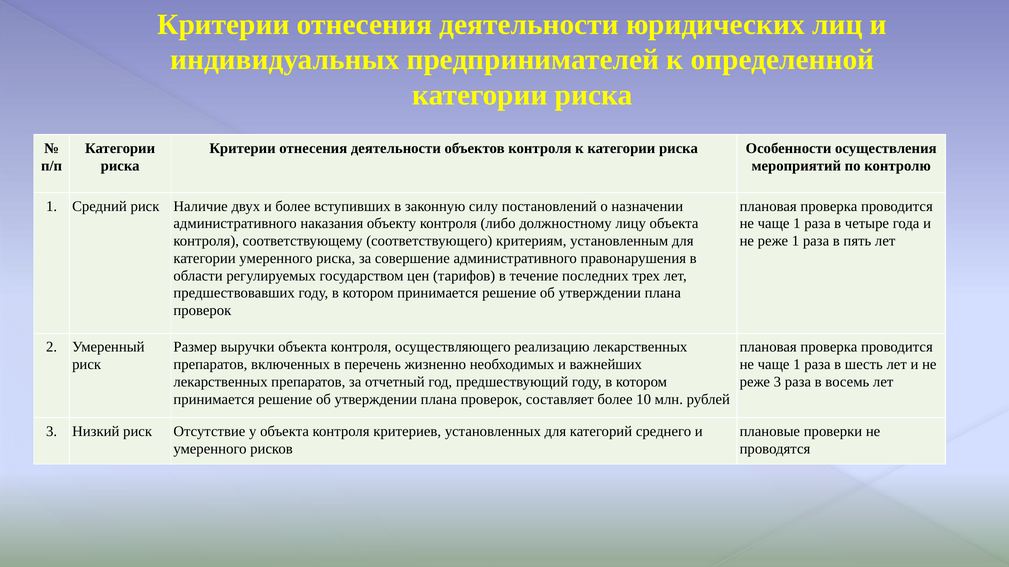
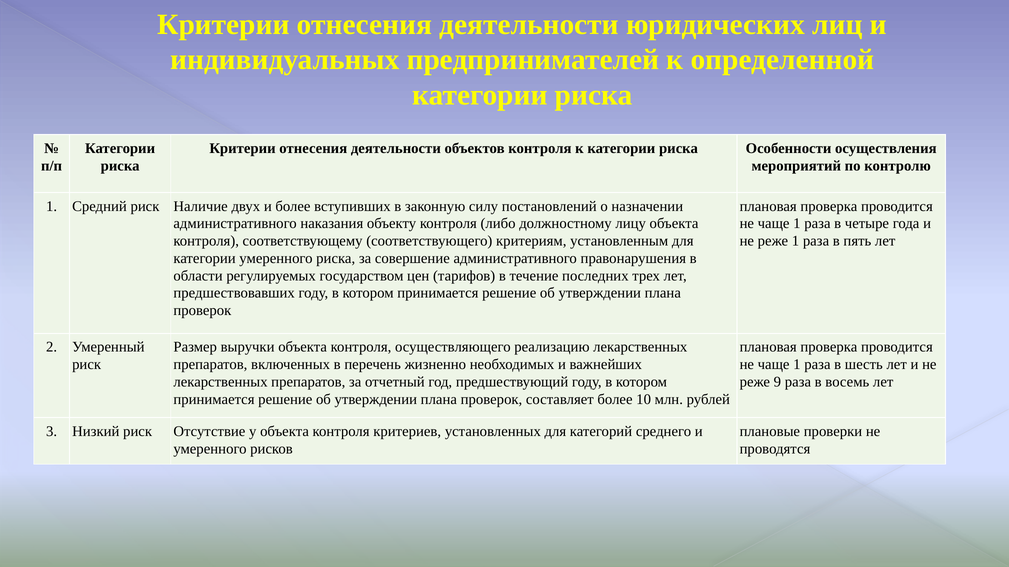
реже 3: 3 -> 9
